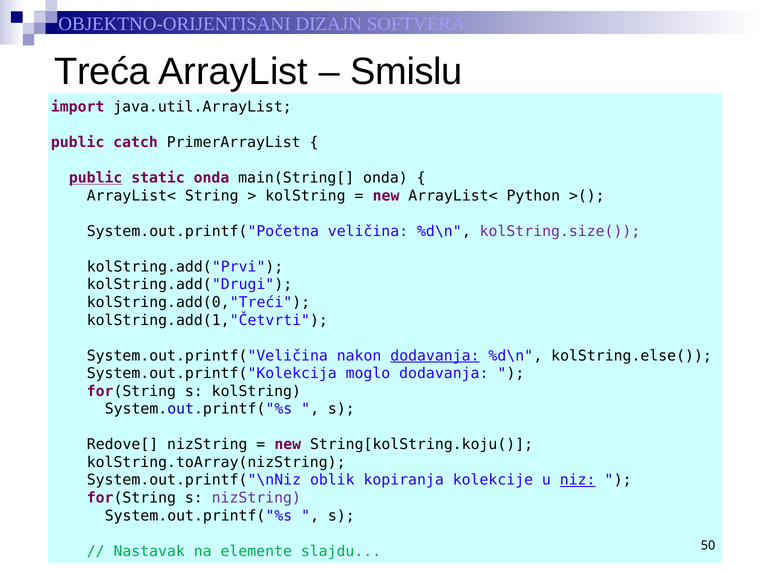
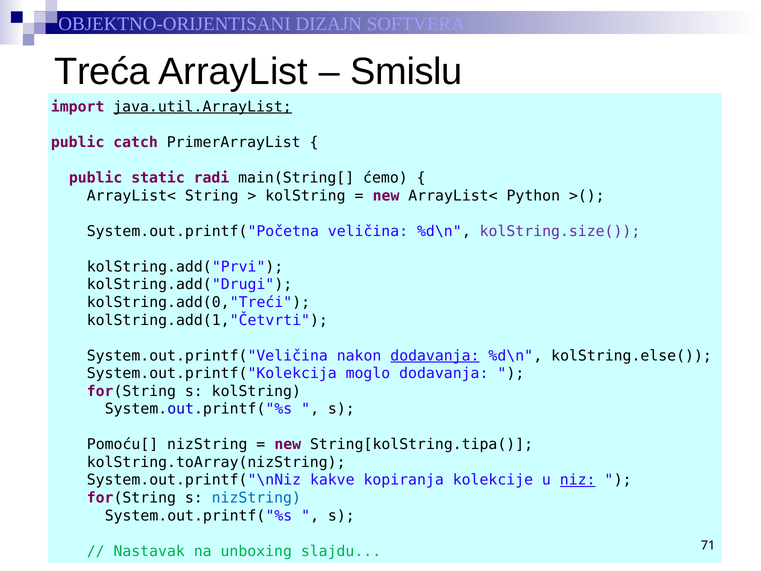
java.util.ArrayList underline: none -> present
public at (96, 178) underline: present -> none
static onda: onda -> radi
main(String[ onda: onda -> ćemo
Redove[: Redove[ -> Pomoću[
String[kolString.koju(: String[kolString.koju( -> String[kolString.tipa(
oblik: oblik -> kakve
nizString at (256, 498) colour: purple -> blue
elemente: elemente -> unboxing
50: 50 -> 71
